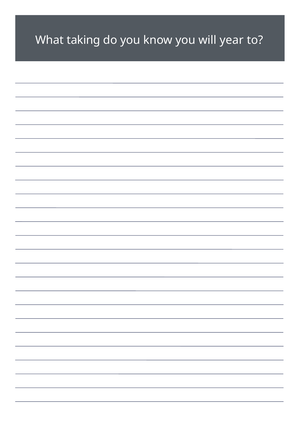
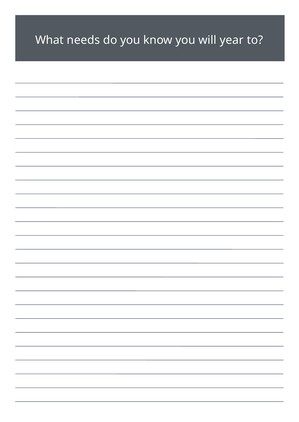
taking: taking -> needs
